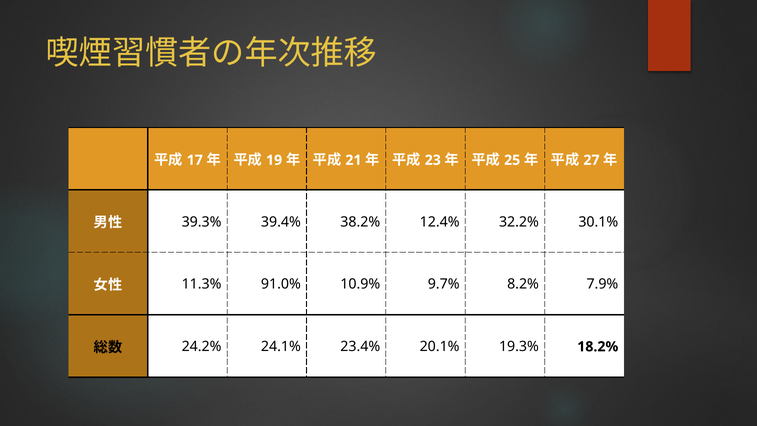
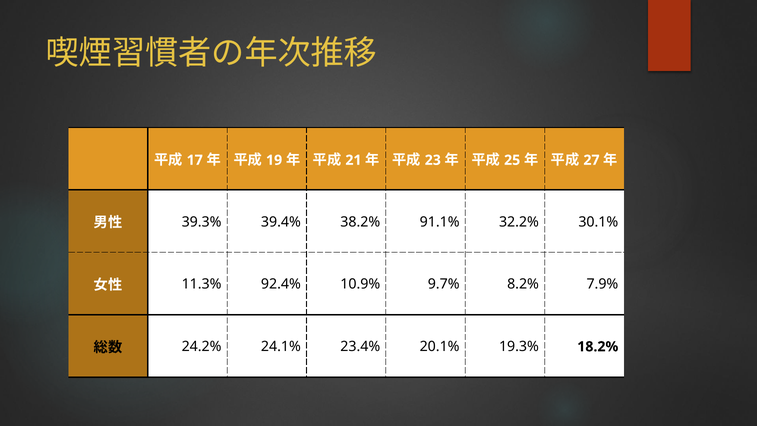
12.4%: 12.4% -> 91.1%
91.0%: 91.0% -> 92.4%
